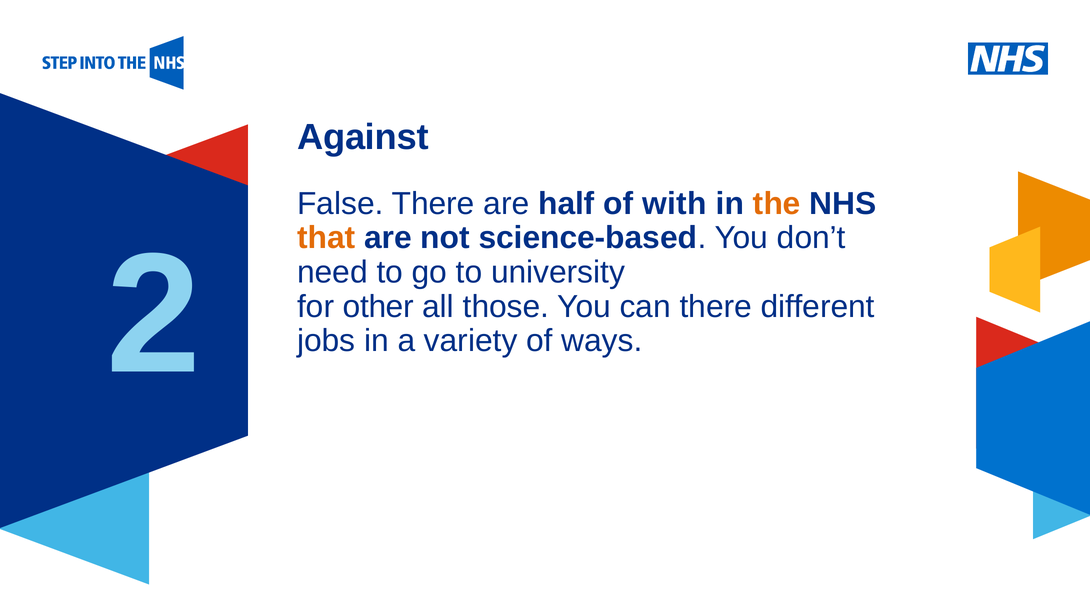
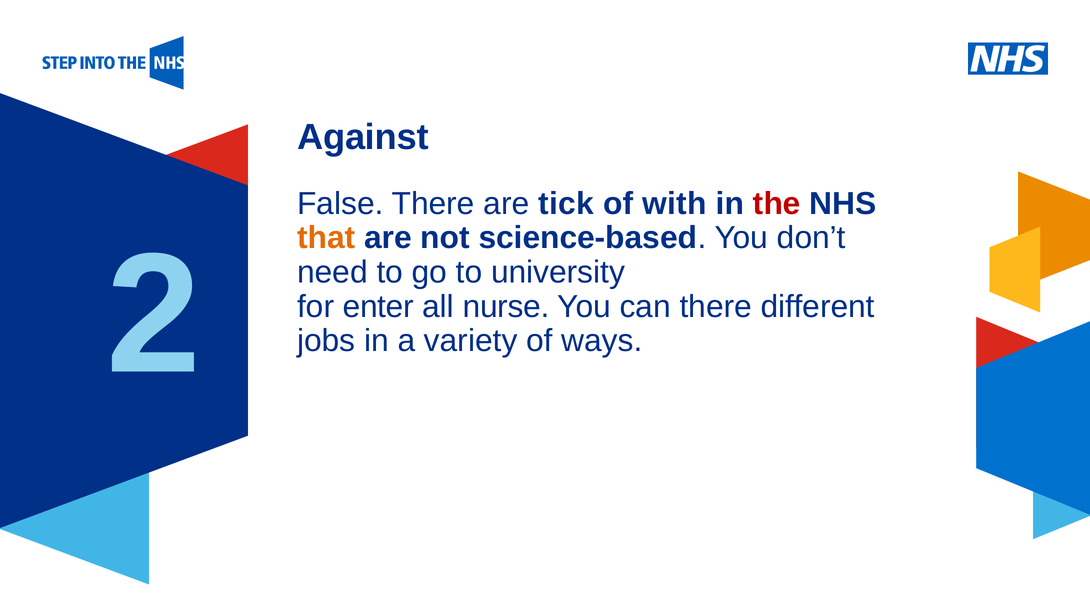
half: half -> tick
the colour: orange -> red
other: other -> enter
those: those -> nurse
